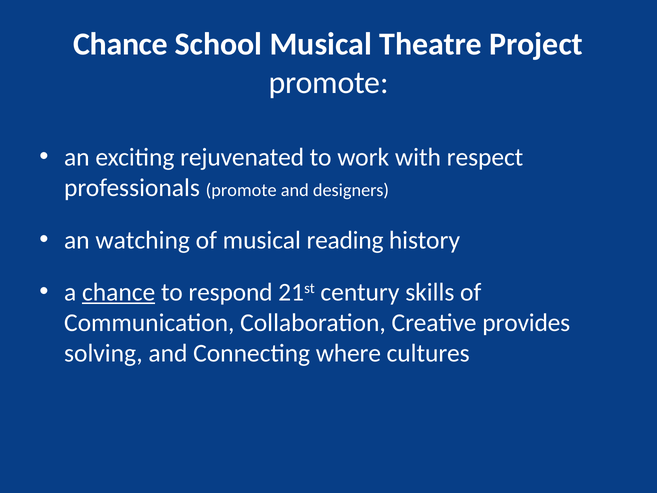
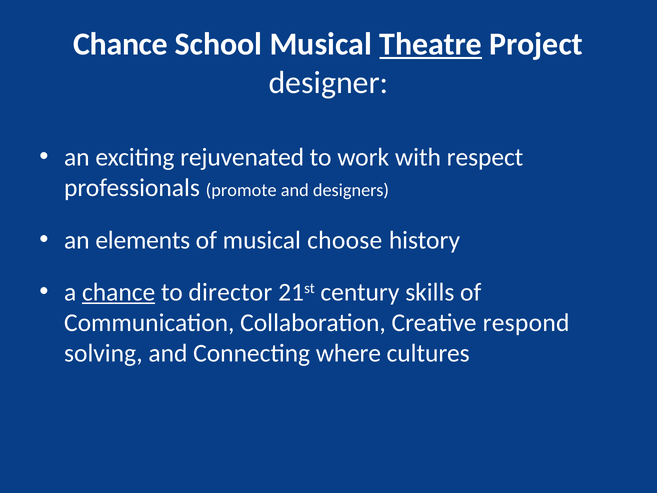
Theatre underline: none -> present
promote at (329, 83): promote -> designer
watching: watching -> elements
reading: reading -> choose
respond: respond -> director
provides: provides -> respond
